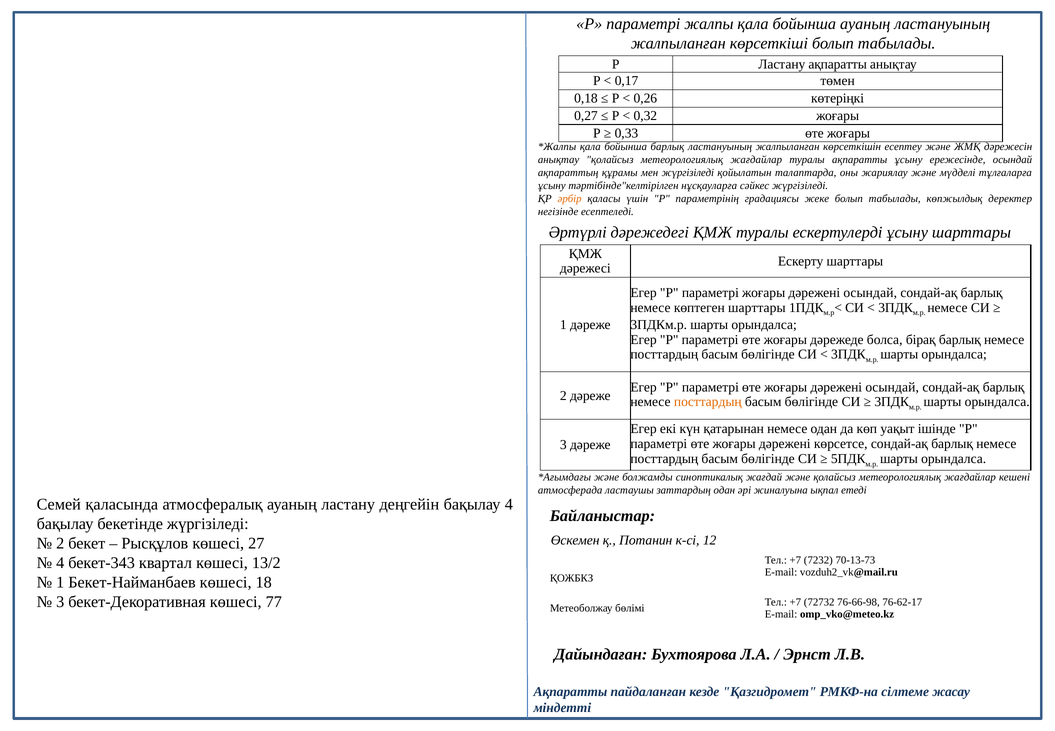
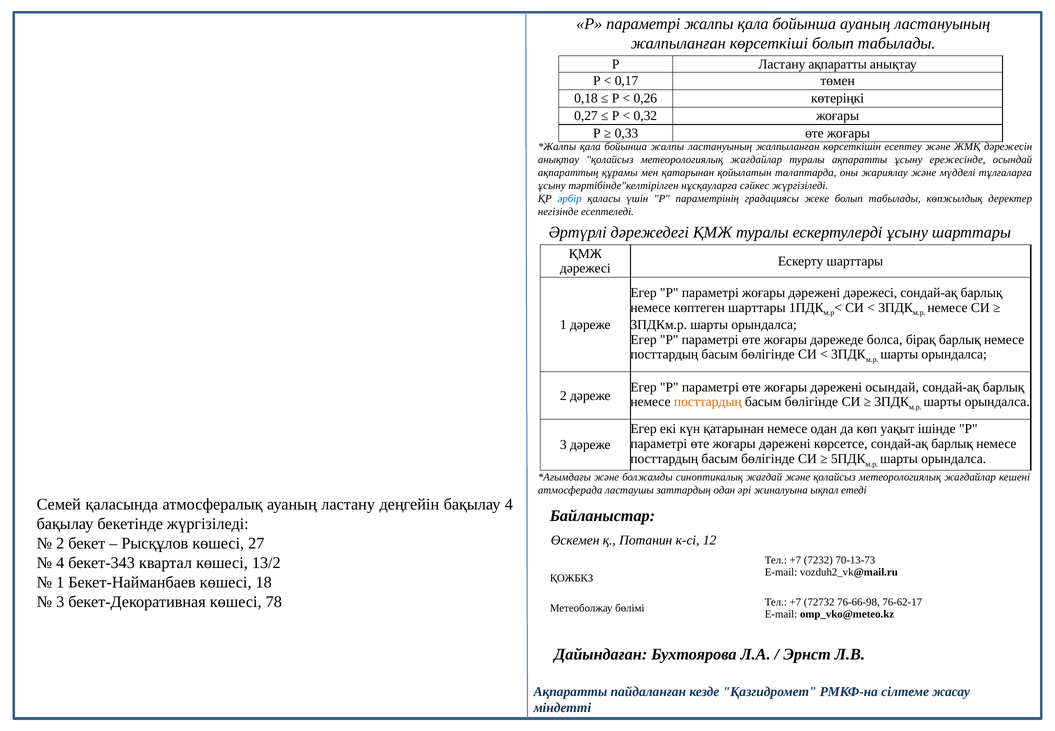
бойынша барлық: барлық -> жалпы
мен жүргізіледі: жүргізіледі -> қатарынан
әрбір colour: orange -> blue
параметрі жоғары дәрежені осындай: осындай -> дәрежесі
77: 77 -> 78
